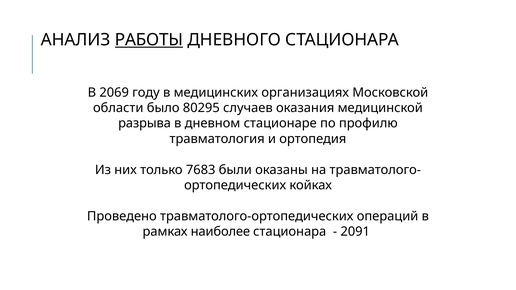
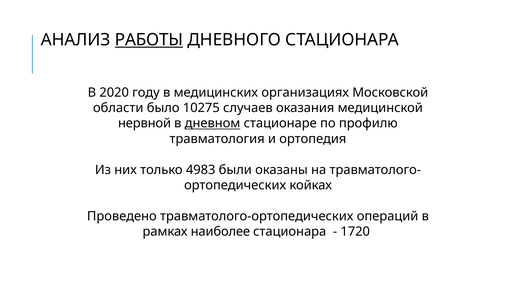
2069: 2069 -> 2020
80295: 80295 -> 10275
разрыва: разрыва -> нервной
дневном underline: none -> present
7683: 7683 -> 4983
2091: 2091 -> 1720
